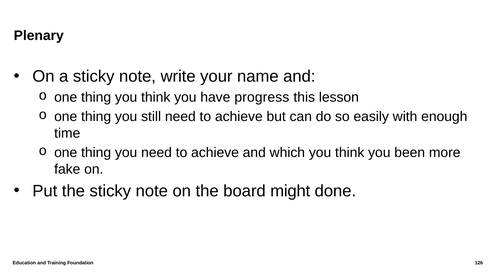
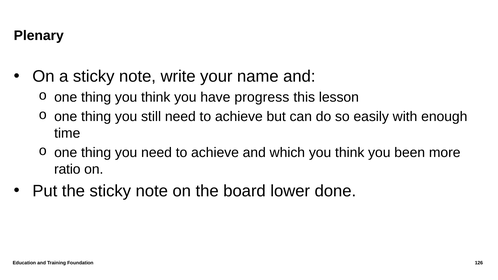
fake: fake -> ratio
might: might -> lower
